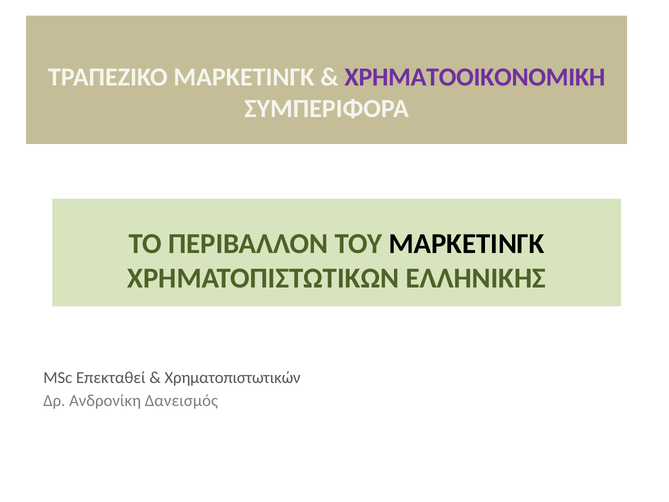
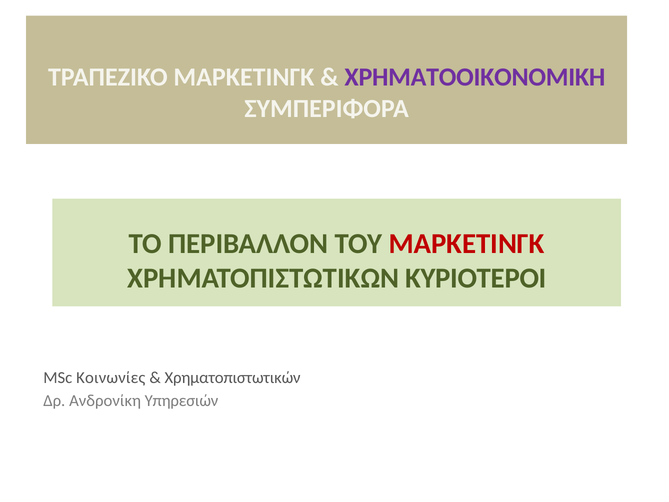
ΜΑΡΚΕΤΙΝΓΚ at (466, 244) colour: black -> red
ΕΛΛΗΝΙΚΗΣ: ΕΛΛΗΝΙΚΗΣ -> ΚΥΡΙΟΤΕΡΟΙ
Επεκταθεί: Επεκταθεί -> Κοινωνίες
Δανεισμός: Δανεισμός -> Υπηρεσιών
